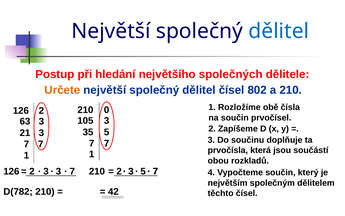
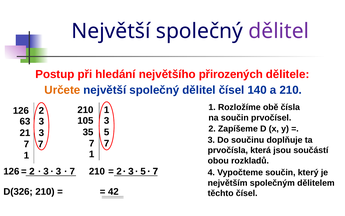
dělitel at (279, 31) colour: blue -> purple
společných: společných -> přirozených
802: 802 -> 140
0 at (107, 110): 0 -> 1
D(782: D(782 -> D(326
